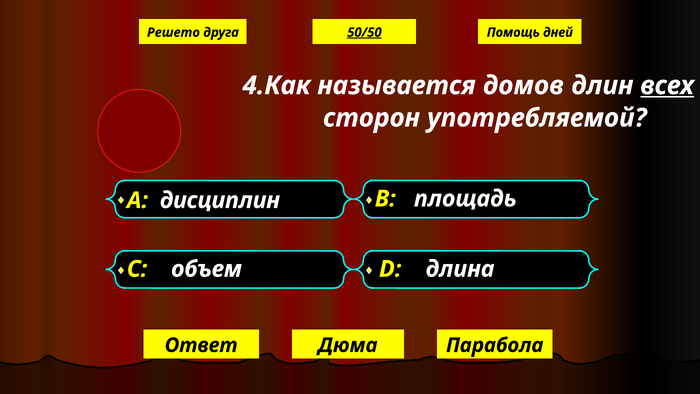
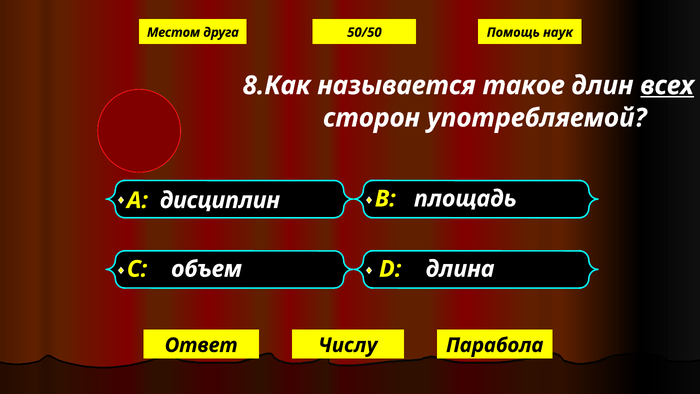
Решето: Решето -> Местом
50/50 underline: present -> none
дней: дней -> наук
4.Как: 4.Как -> 8.Как
домов: домов -> такое
Дюма: Дюма -> Числу
